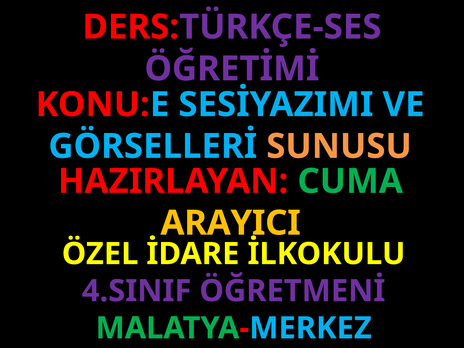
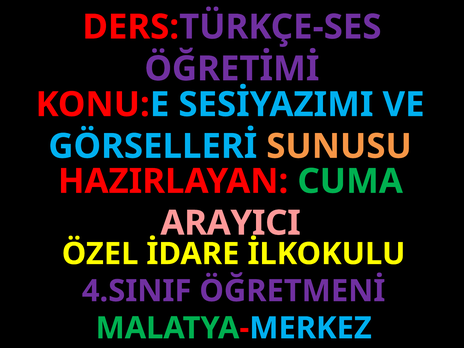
ARAYICI colour: yellow -> pink
